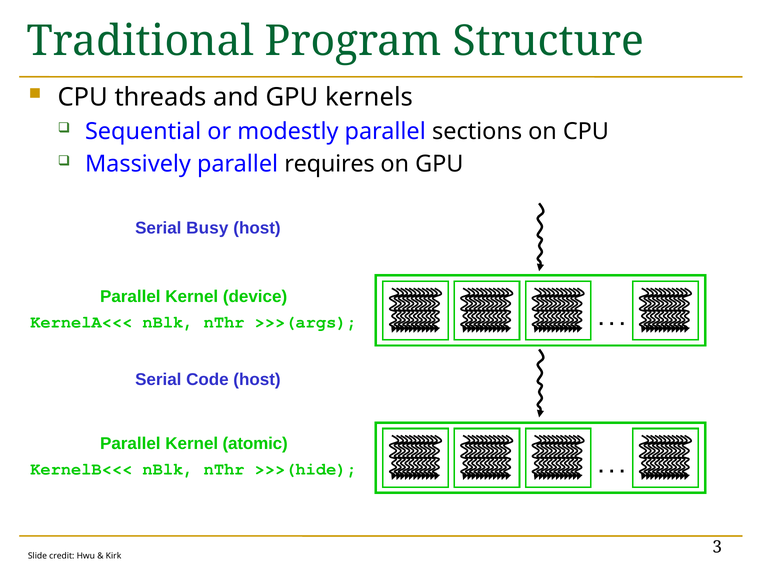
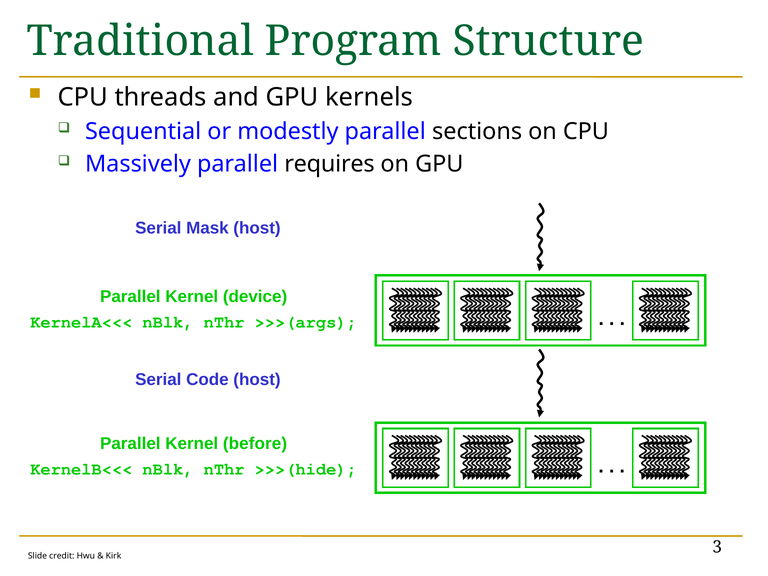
Busy: Busy -> Mask
atomic: atomic -> before
